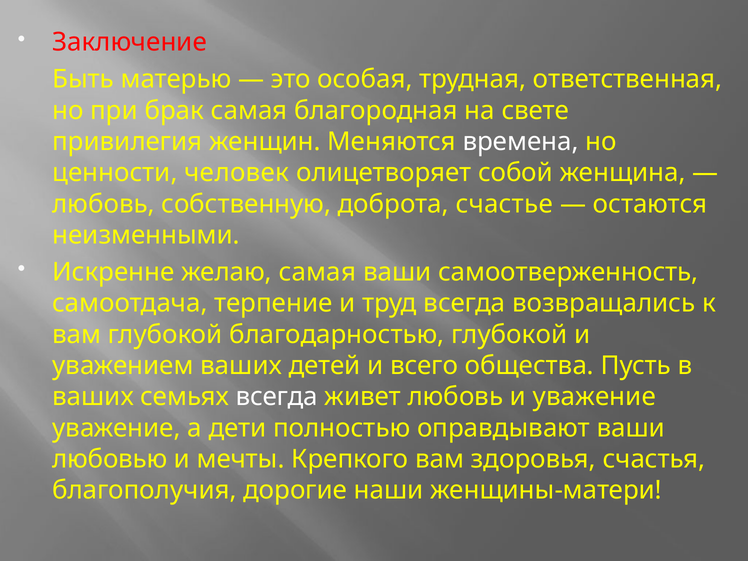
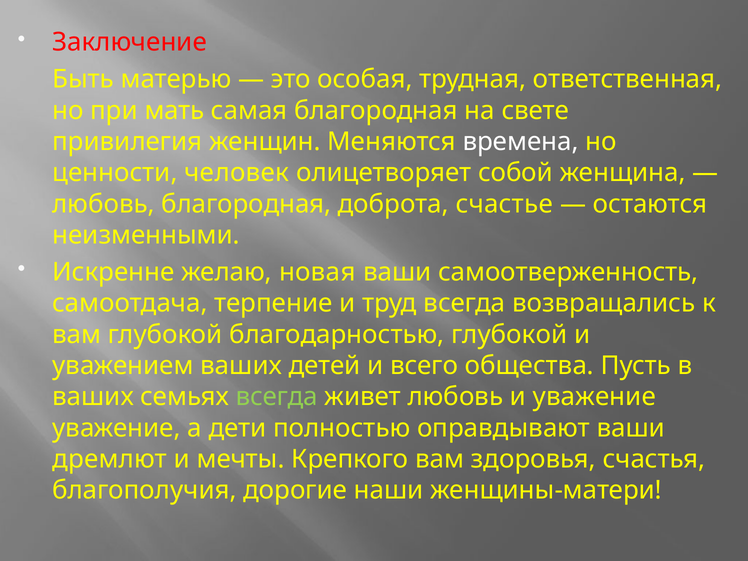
брак: брак -> мать
любовь собственную: собственную -> благородная
желаю самая: самая -> новая
всегда at (277, 397) colour: white -> light green
любовью: любовью -> дремлют
